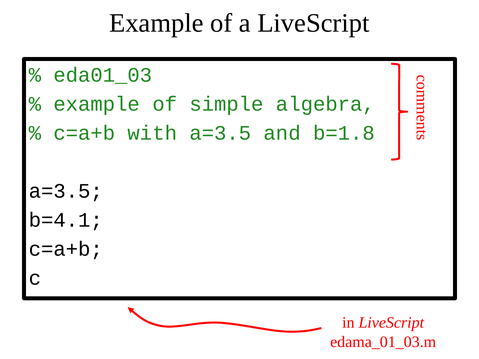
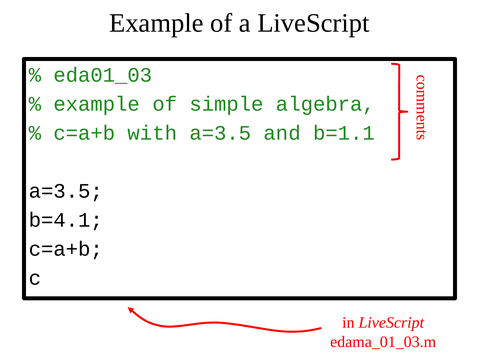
b=1.8: b=1.8 -> b=1.1
